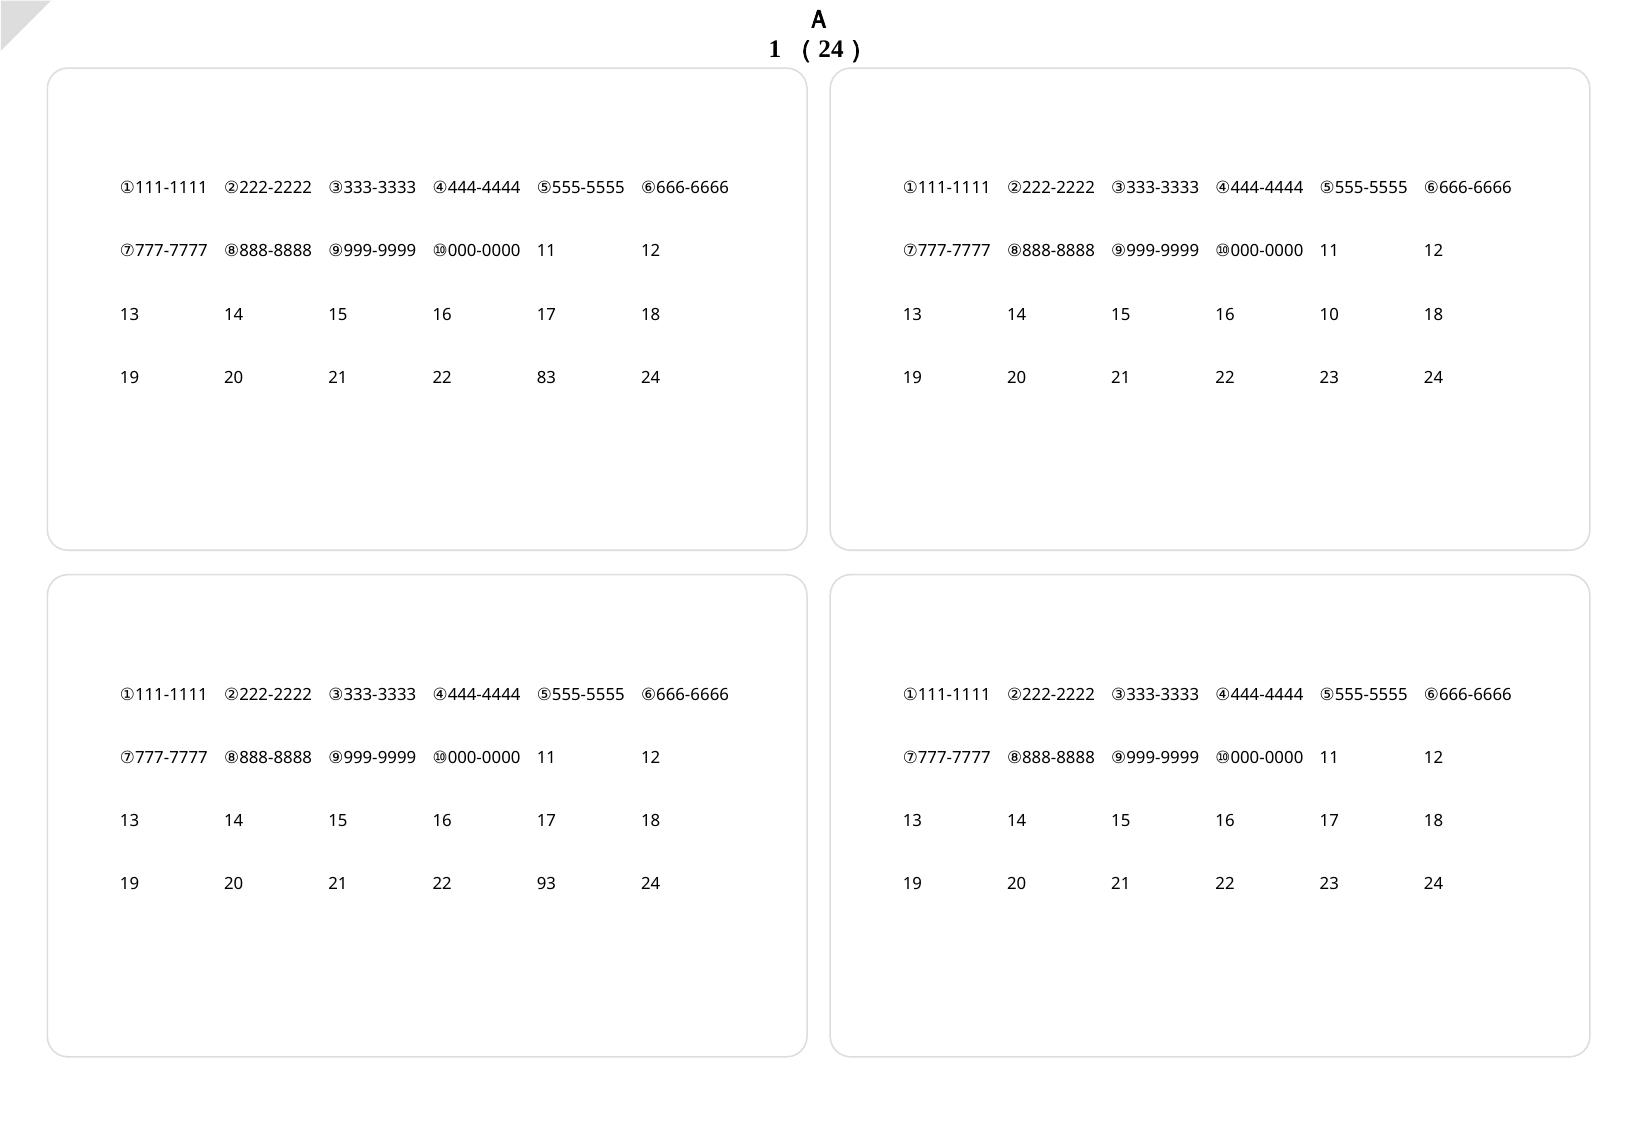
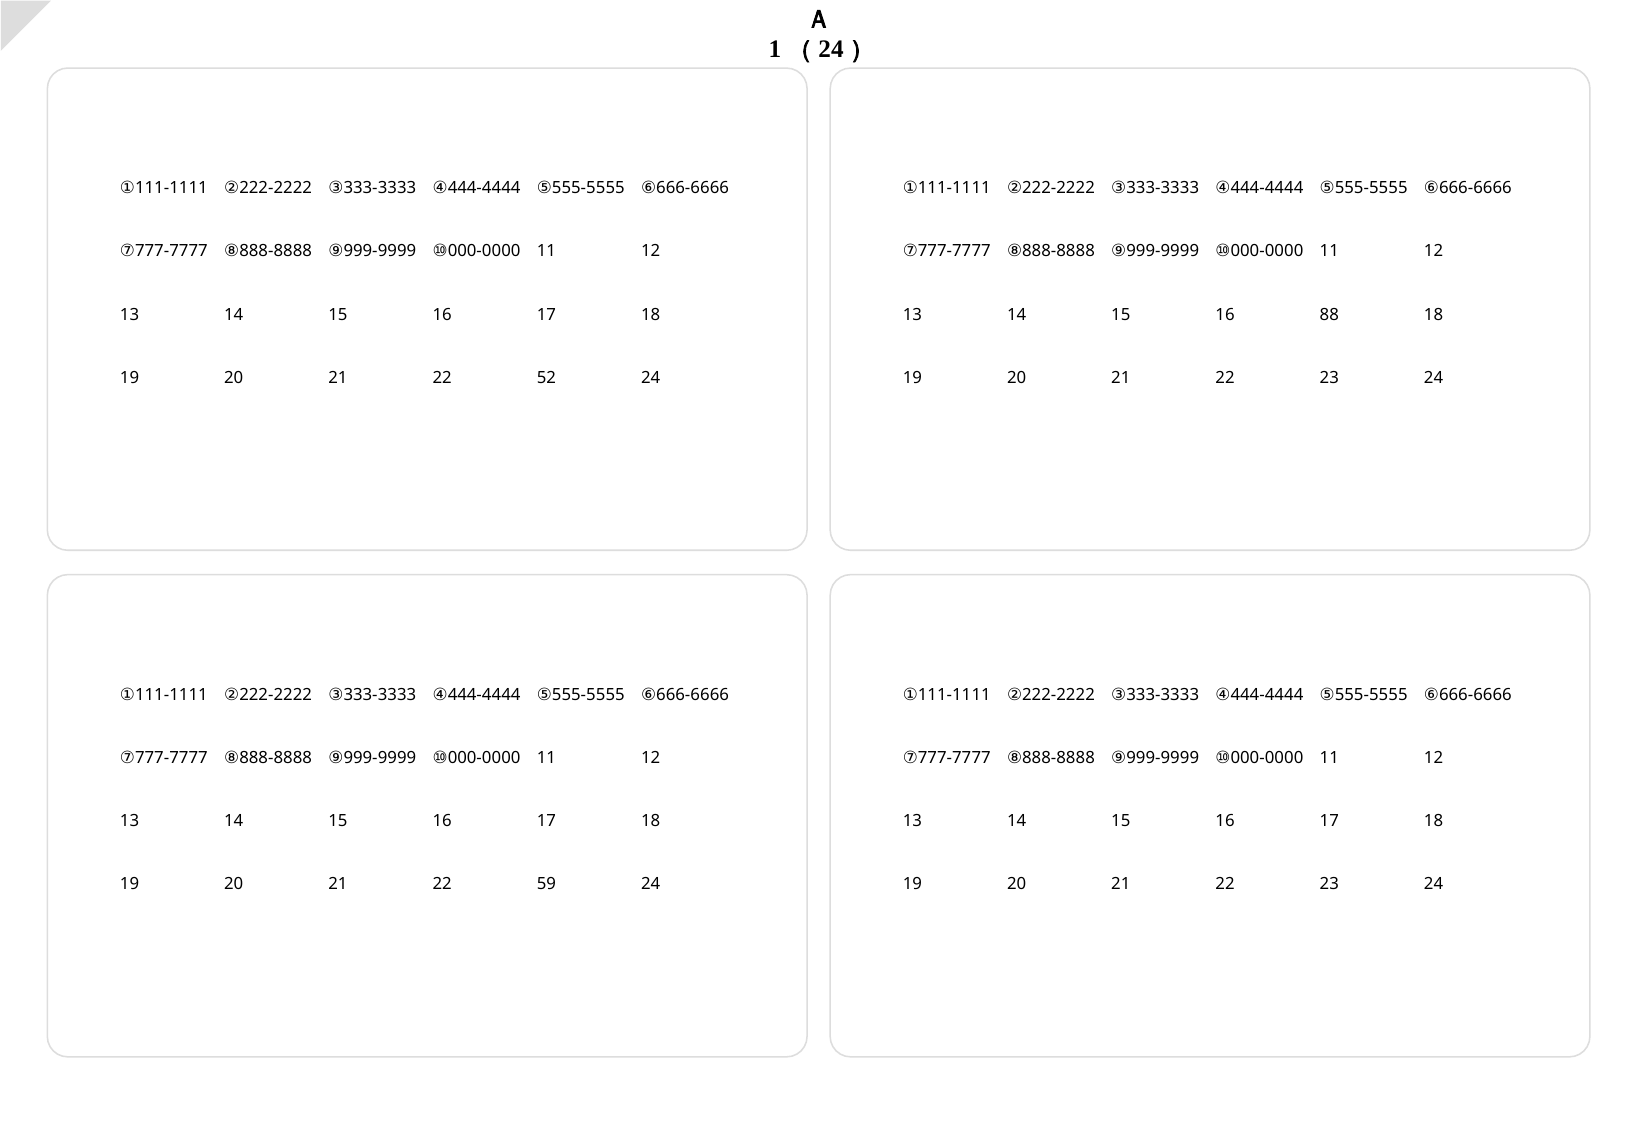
10: 10 -> 88
83: 83 -> 52
93: 93 -> 59
